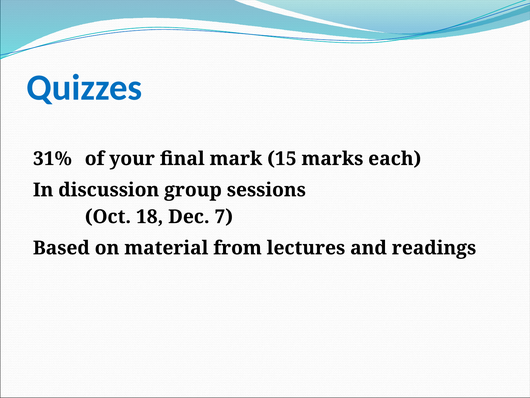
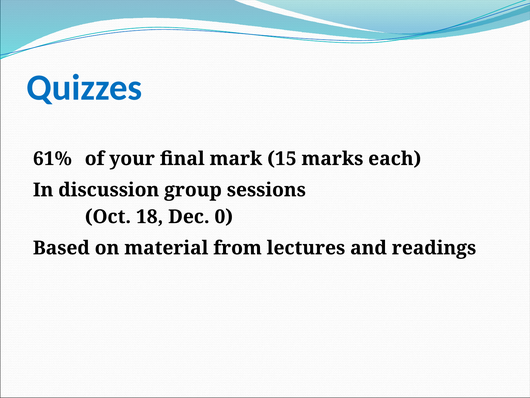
31%: 31% -> 61%
7: 7 -> 0
